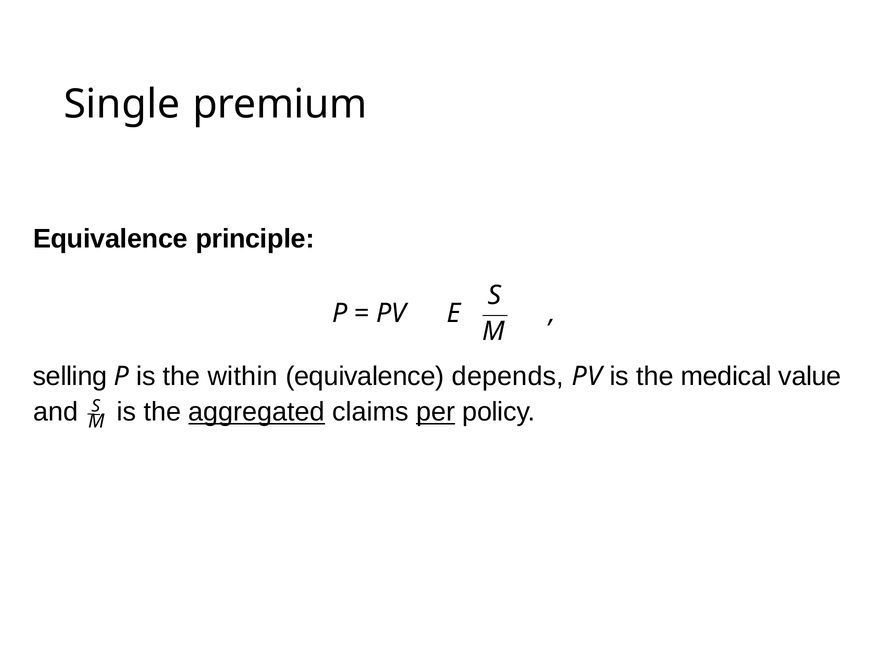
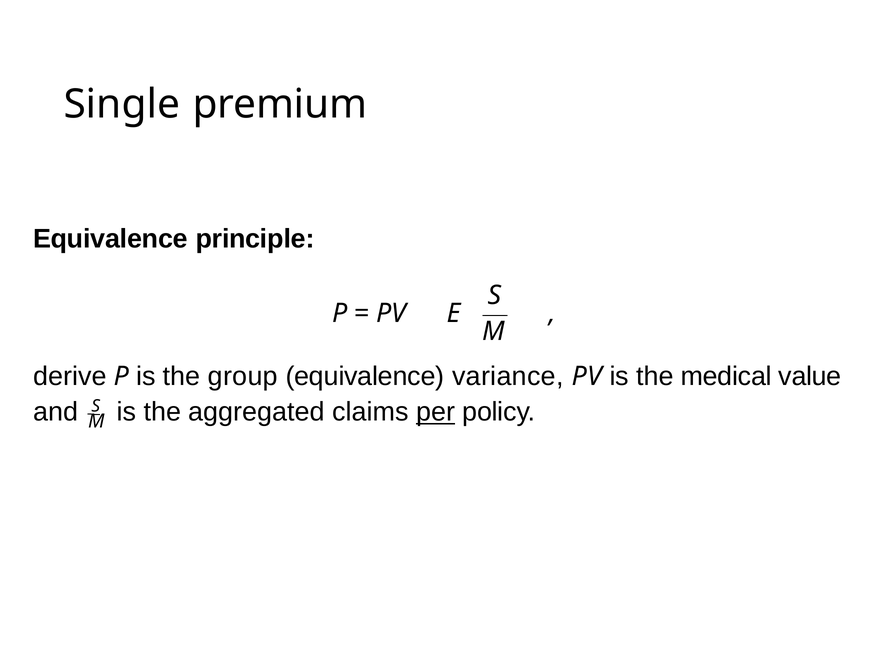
selling: selling -> derive
within: within -> group
depends: depends -> variance
aggregated underline: present -> none
